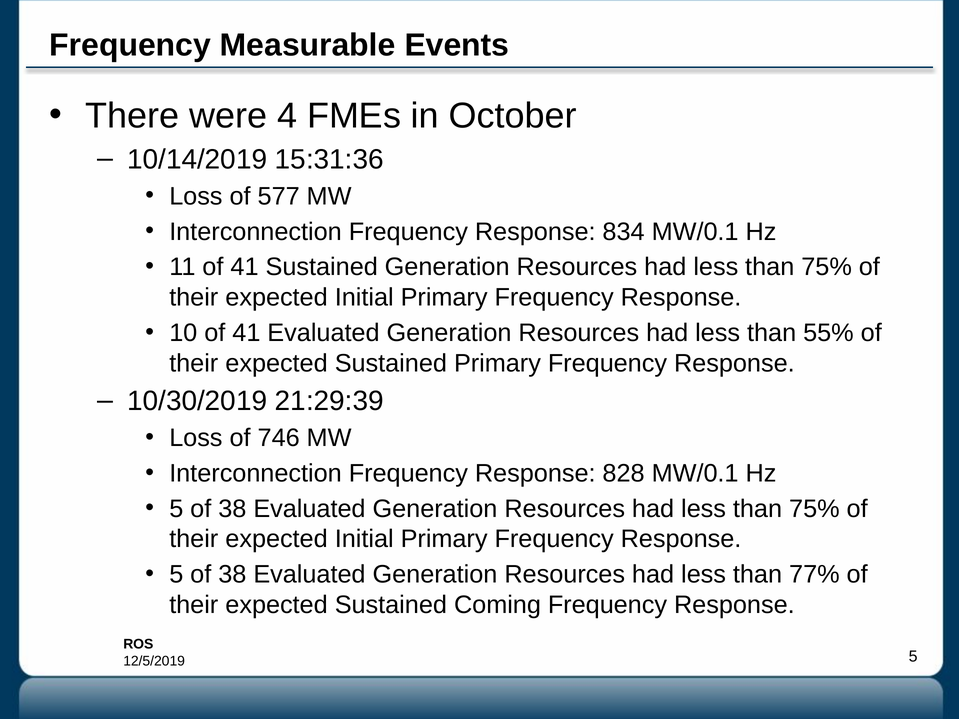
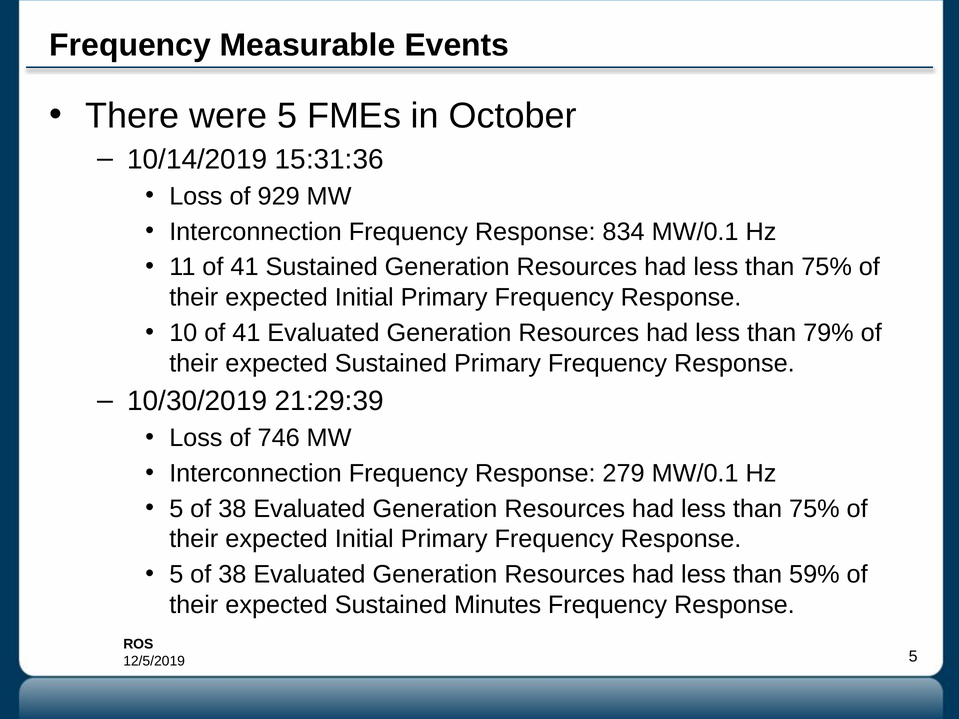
were 4: 4 -> 5
577: 577 -> 929
55%: 55% -> 79%
828: 828 -> 279
77%: 77% -> 59%
Coming: Coming -> Minutes
